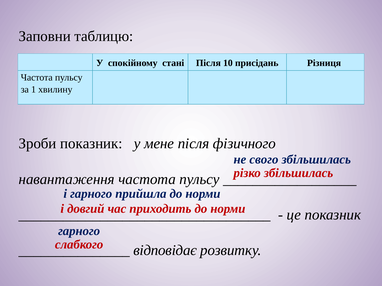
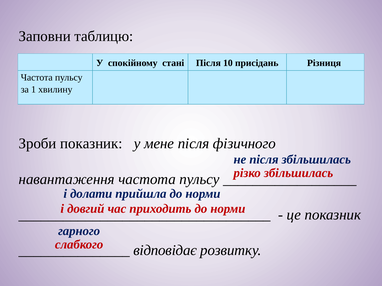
не свого: свого -> після
і гарного: гарного -> долати
